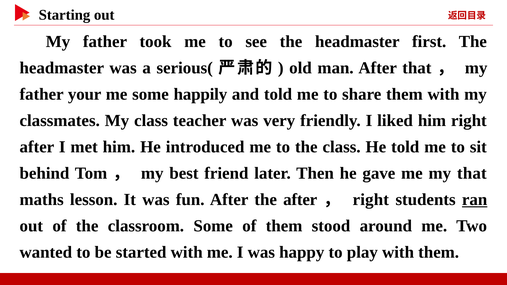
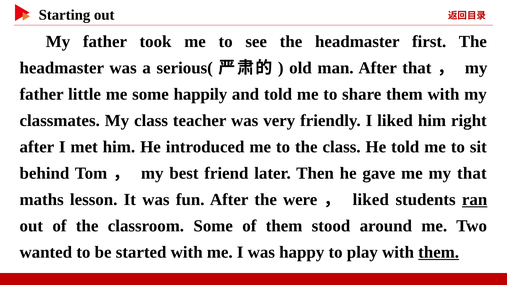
your: your -> little
the after: after -> were
right at (371, 200): right -> liked
them at (439, 252) underline: none -> present
